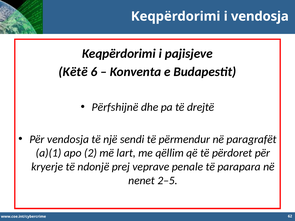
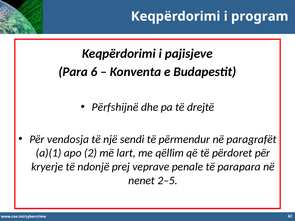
i vendosja: vendosja -> program
Këtë: Këtë -> Para
